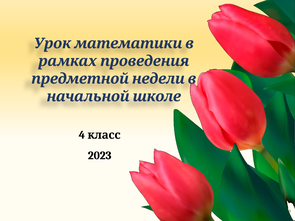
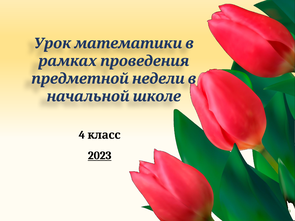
2023 underline: none -> present
